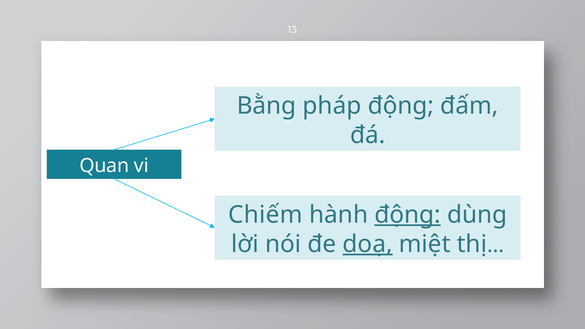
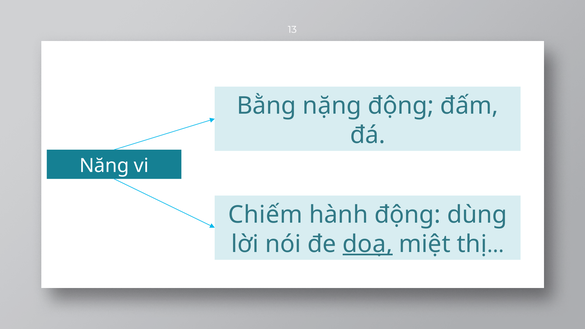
pháp: pháp -> nặng
Quan: Quan -> Năng
động at (408, 215) underline: present -> none
